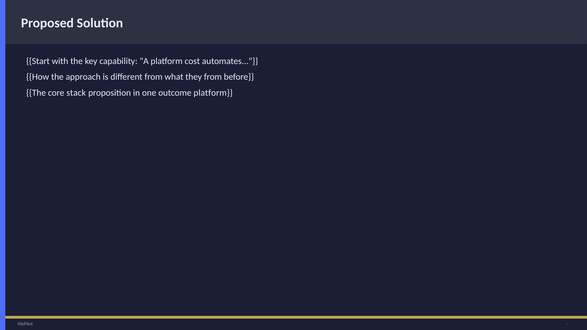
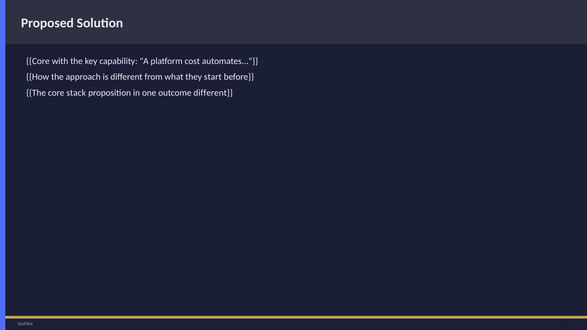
Start at (38, 61): Start -> Core
they from: from -> start
outcome platform: platform -> different
